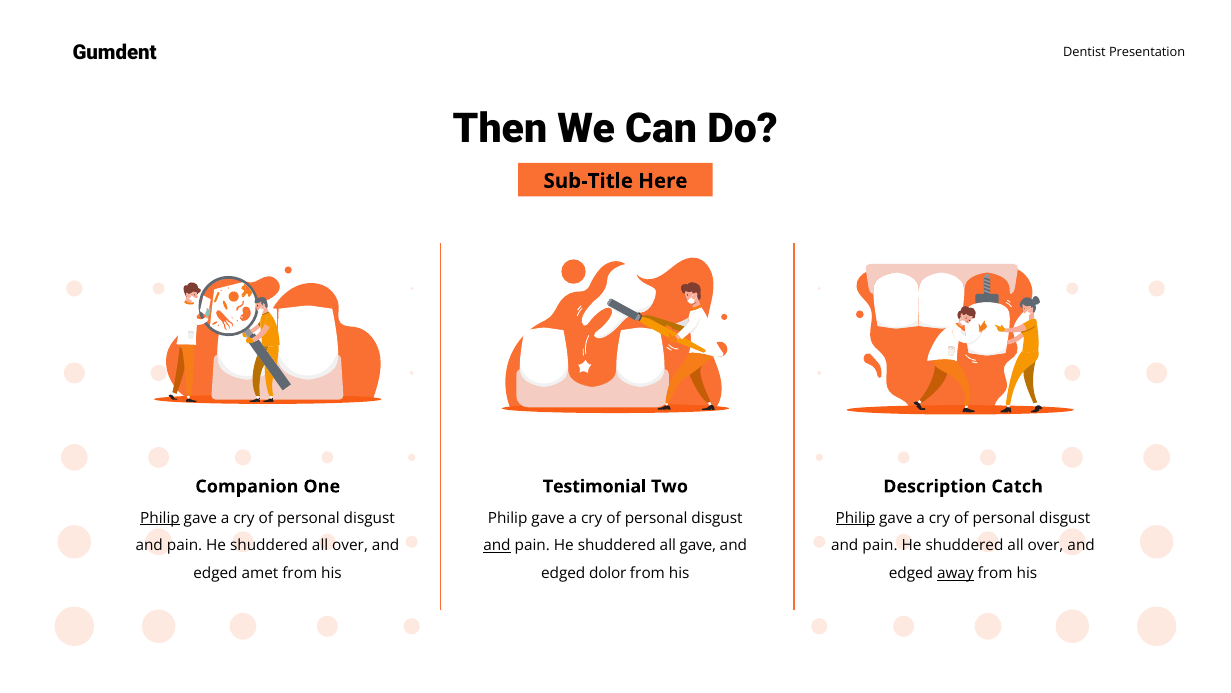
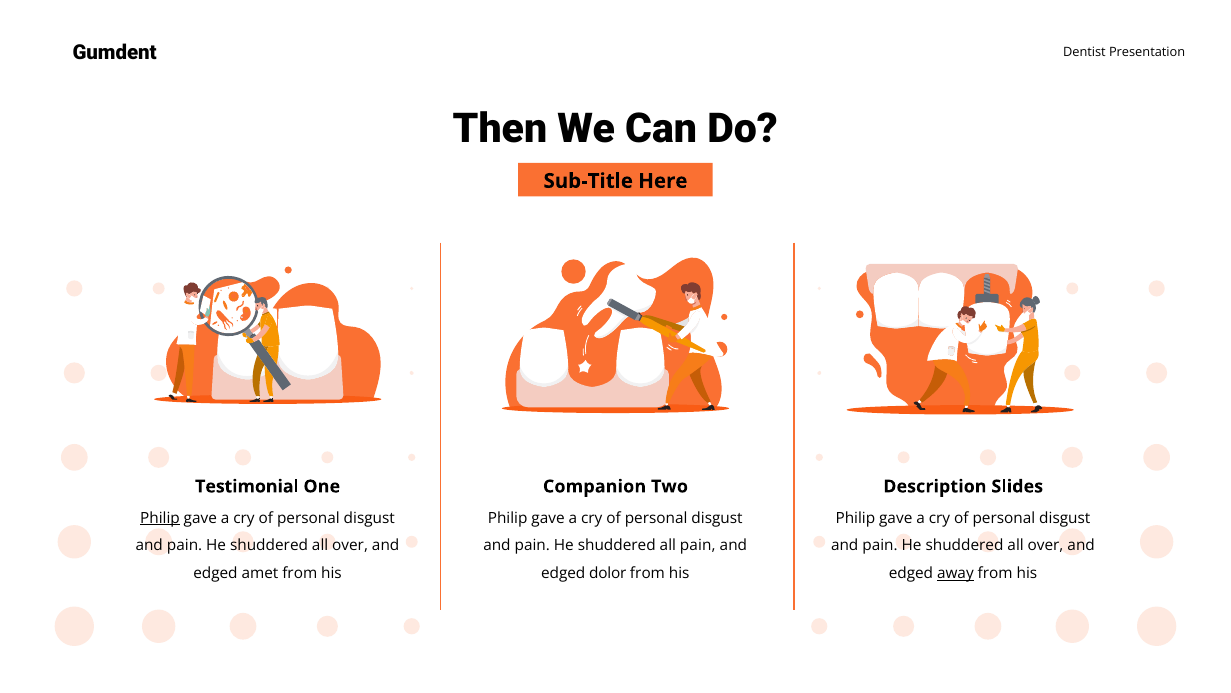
Companion: Companion -> Testimonial
Testimonial: Testimonial -> Companion
Catch: Catch -> Slides
Philip at (855, 518) underline: present -> none
and at (497, 545) underline: present -> none
all gave: gave -> pain
